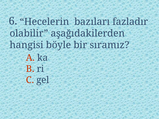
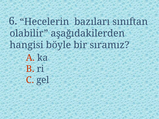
fazladır: fazladır -> sınıftan
